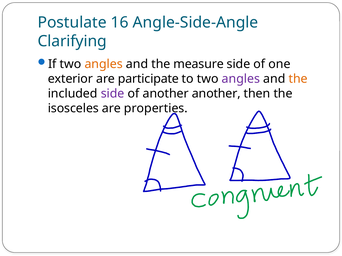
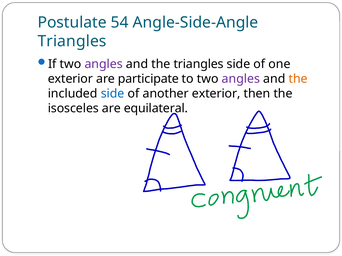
16: 16 -> 54
Clarifying at (72, 41): Clarifying -> Triangles
angles at (104, 64) colour: orange -> purple
the measure: measure -> triangles
side at (113, 94) colour: purple -> blue
another another: another -> exterior
properties: properties -> equilateral
